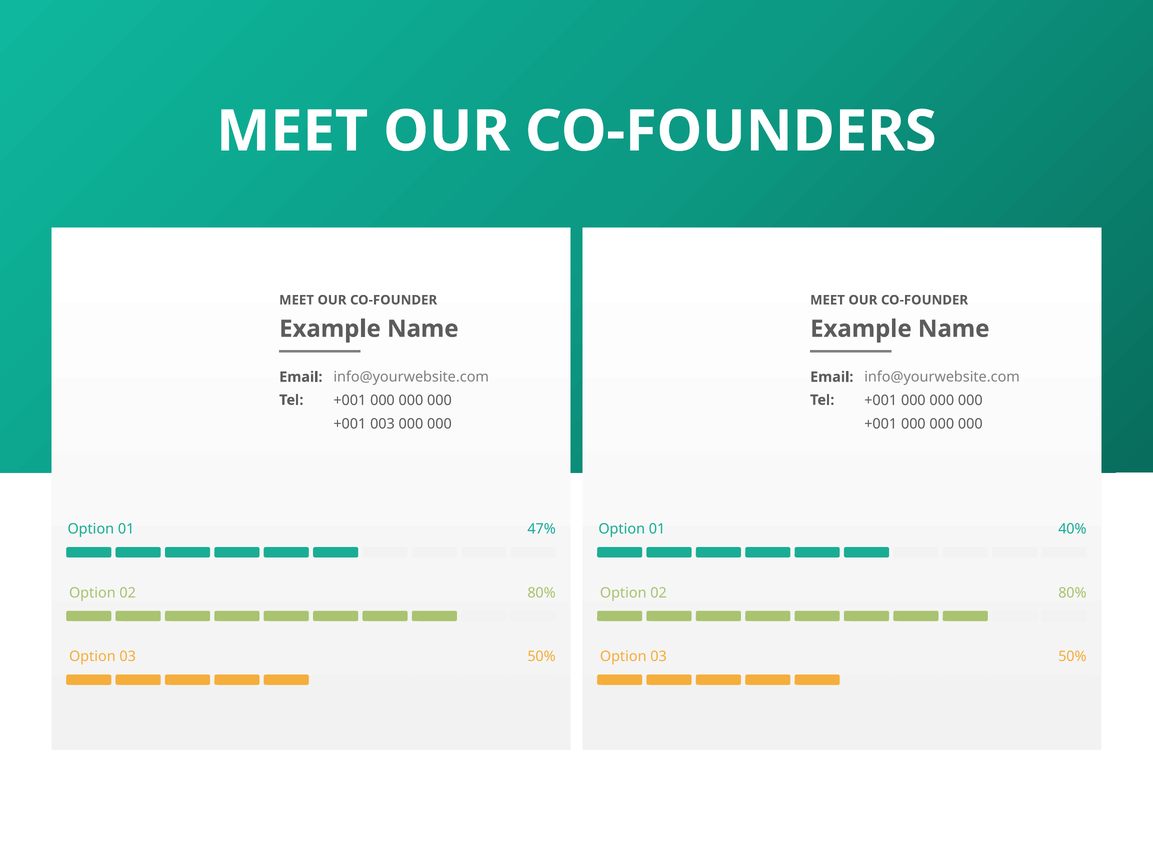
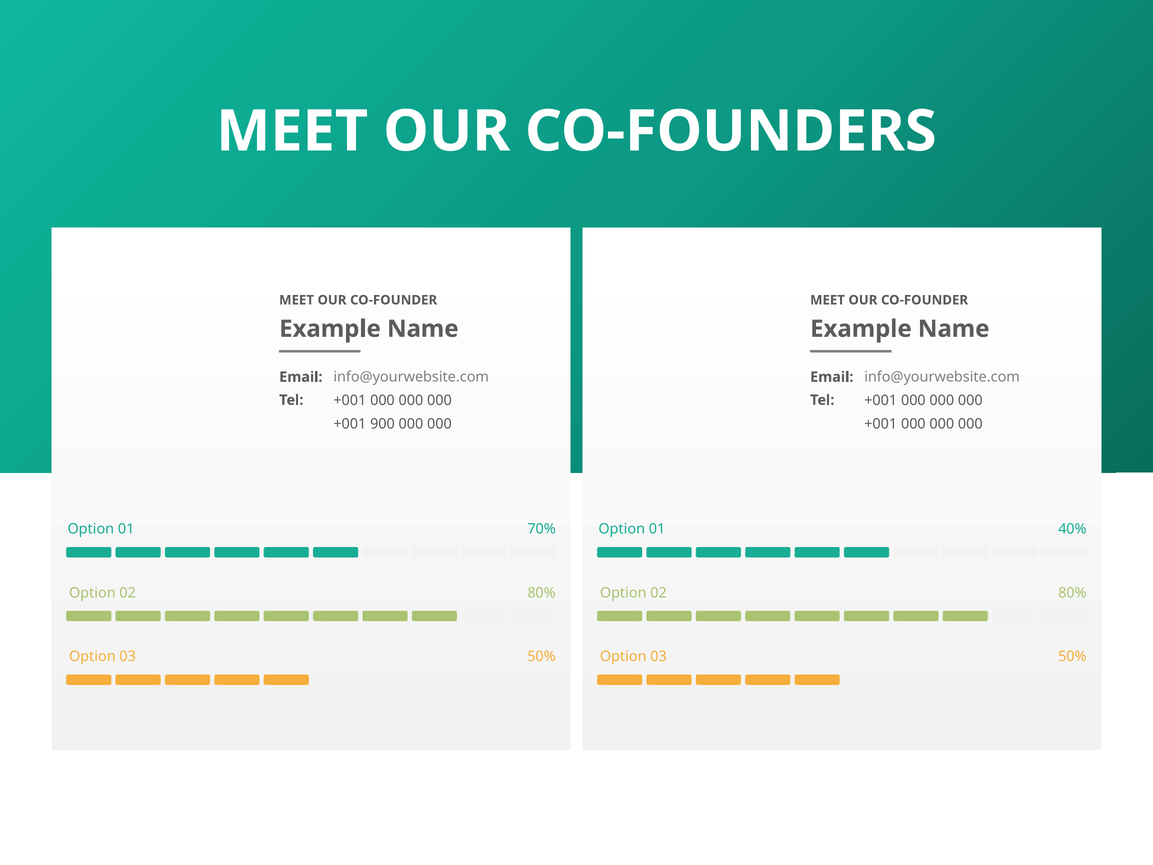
003: 003 -> 900
47%: 47% -> 70%
